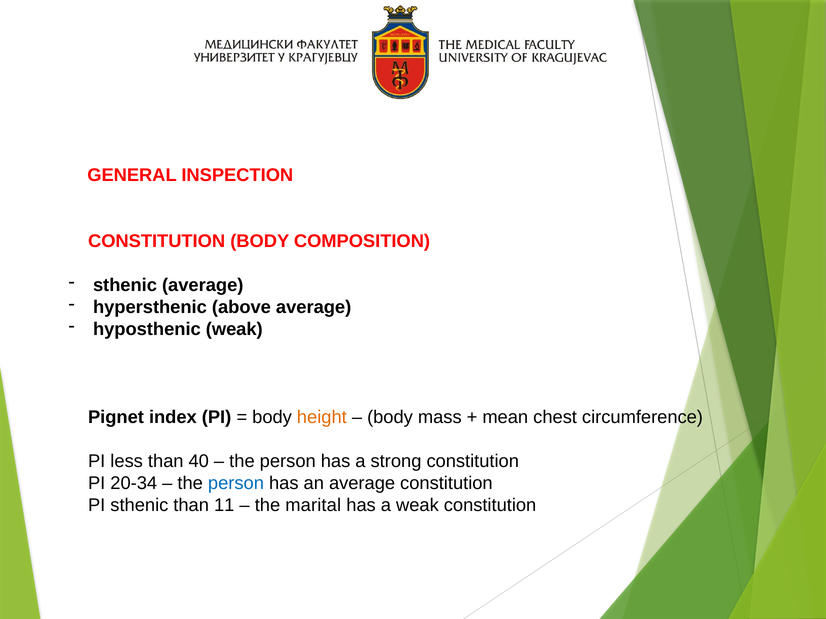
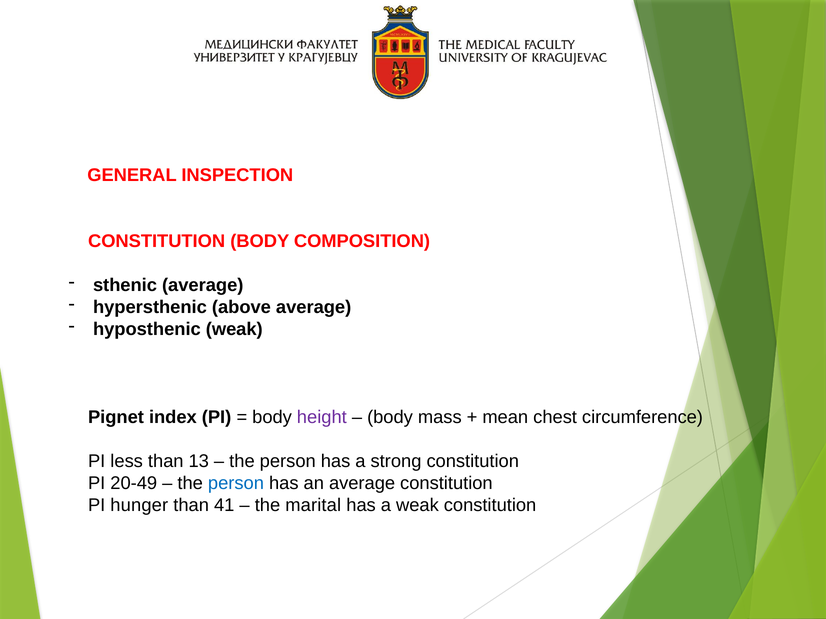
height colour: orange -> purple
40: 40 -> 13
20-34: 20-34 -> 20-49
PI sthenic: sthenic -> hunger
11: 11 -> 41
